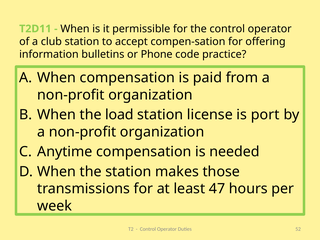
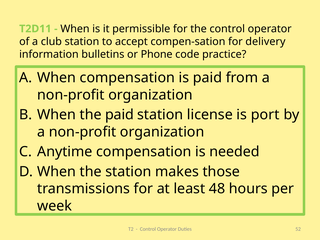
offering: offering -> delivery
the load: load -> paid
47: 47 -> 48
